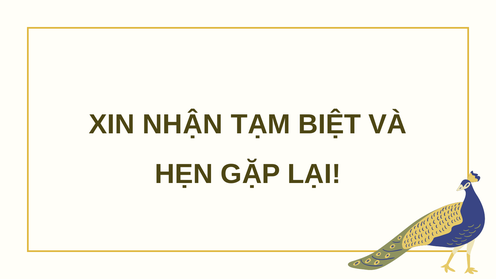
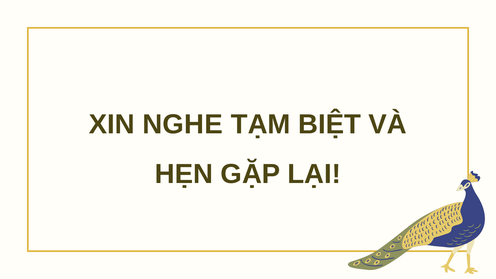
NHẬN: NHẬN -> NGHE
